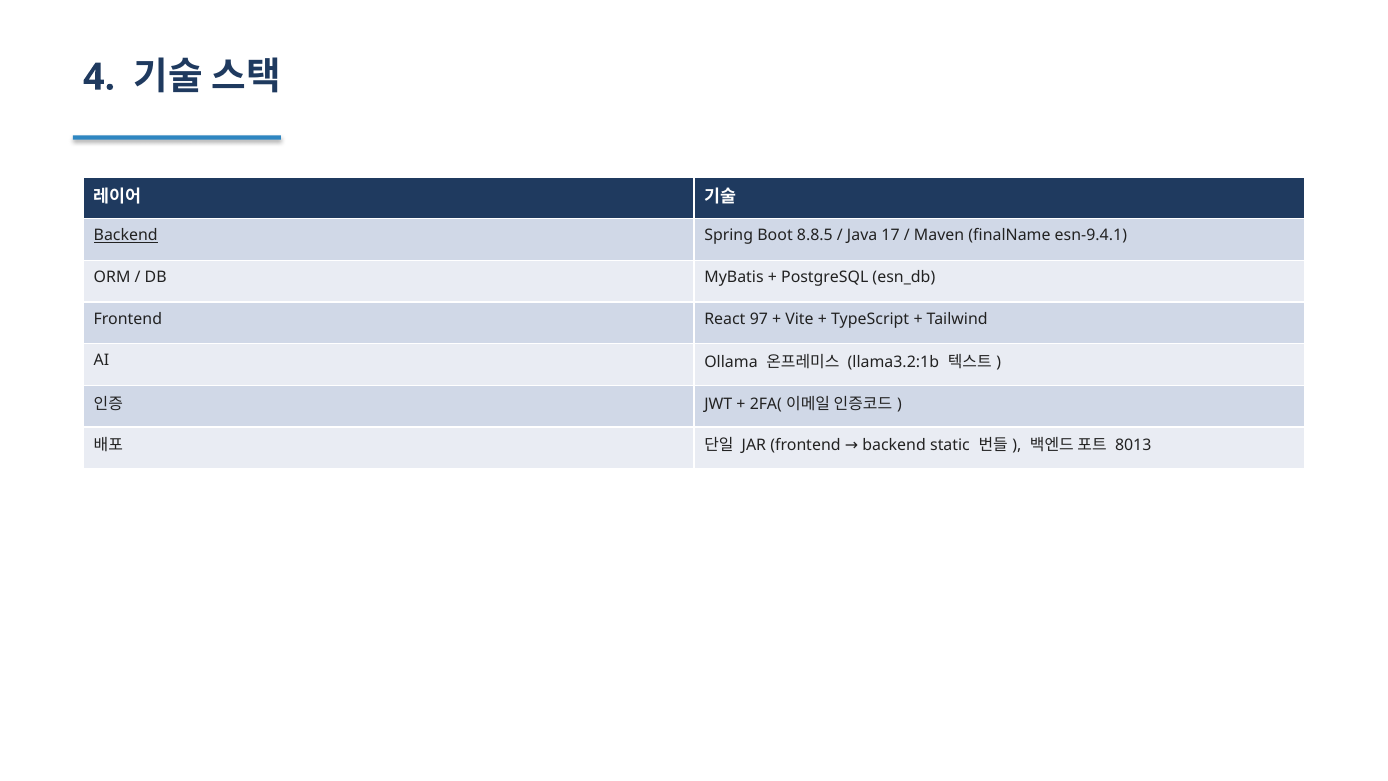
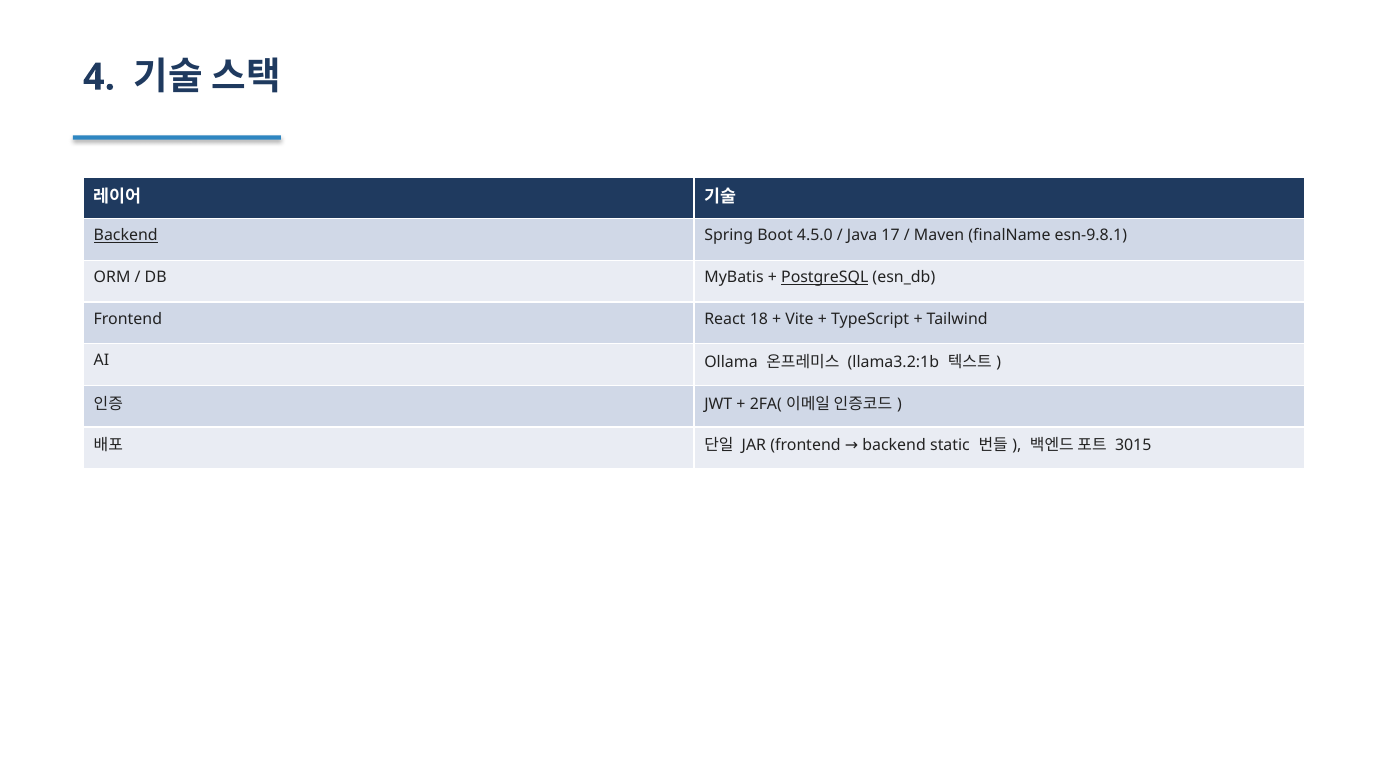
8.8.5: 8.8.5 -> 4.5.0
esn-9.4.1: esn-9.4.1 -> esn-9.8.1
PostgreSQL underline: none -> present
97: 97 -> 18
8013: 8013 -> 3015
